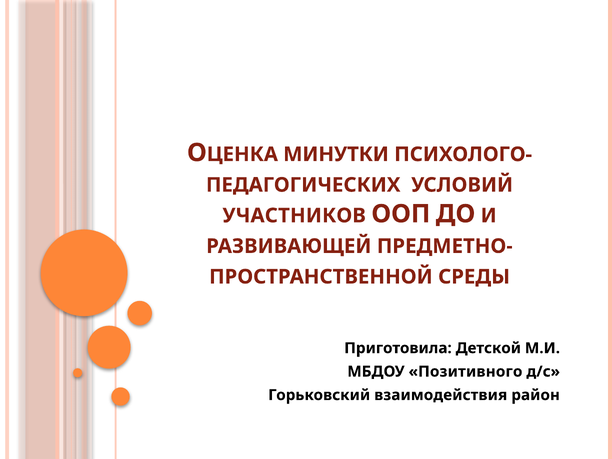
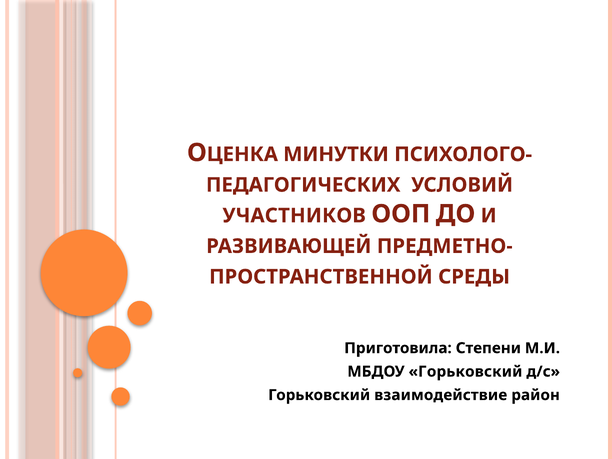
Детской: Детской -> Степени
МБДОУ Позитивного: Позитивного -> Горьковский
взаимодействия: взаимодействия -> взаимодействие
